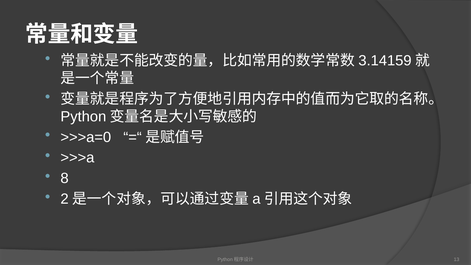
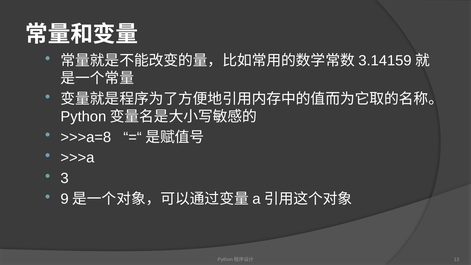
>>>a=0: >>>a=0 -> >>>a=8
8: 8 -> 3
2: 2 -> 9
